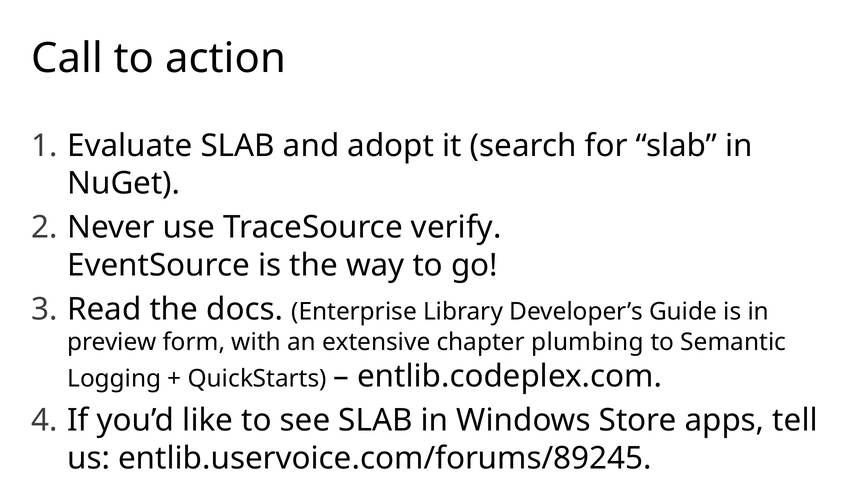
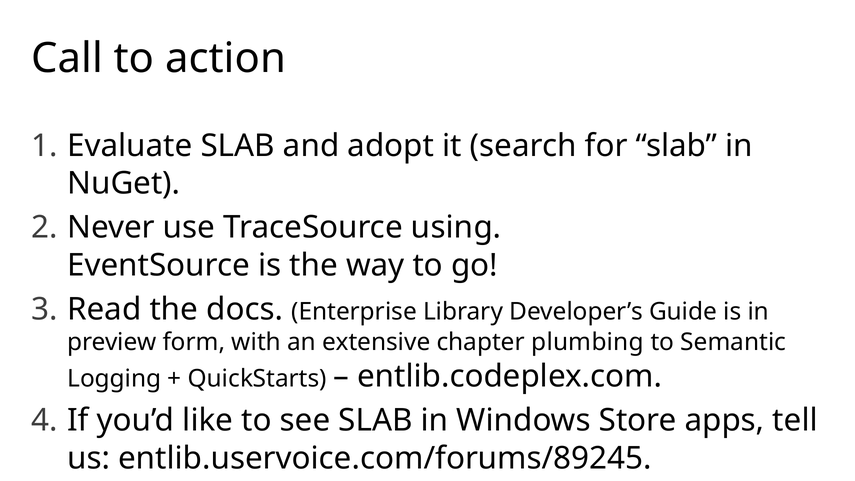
verify: verify -> using
